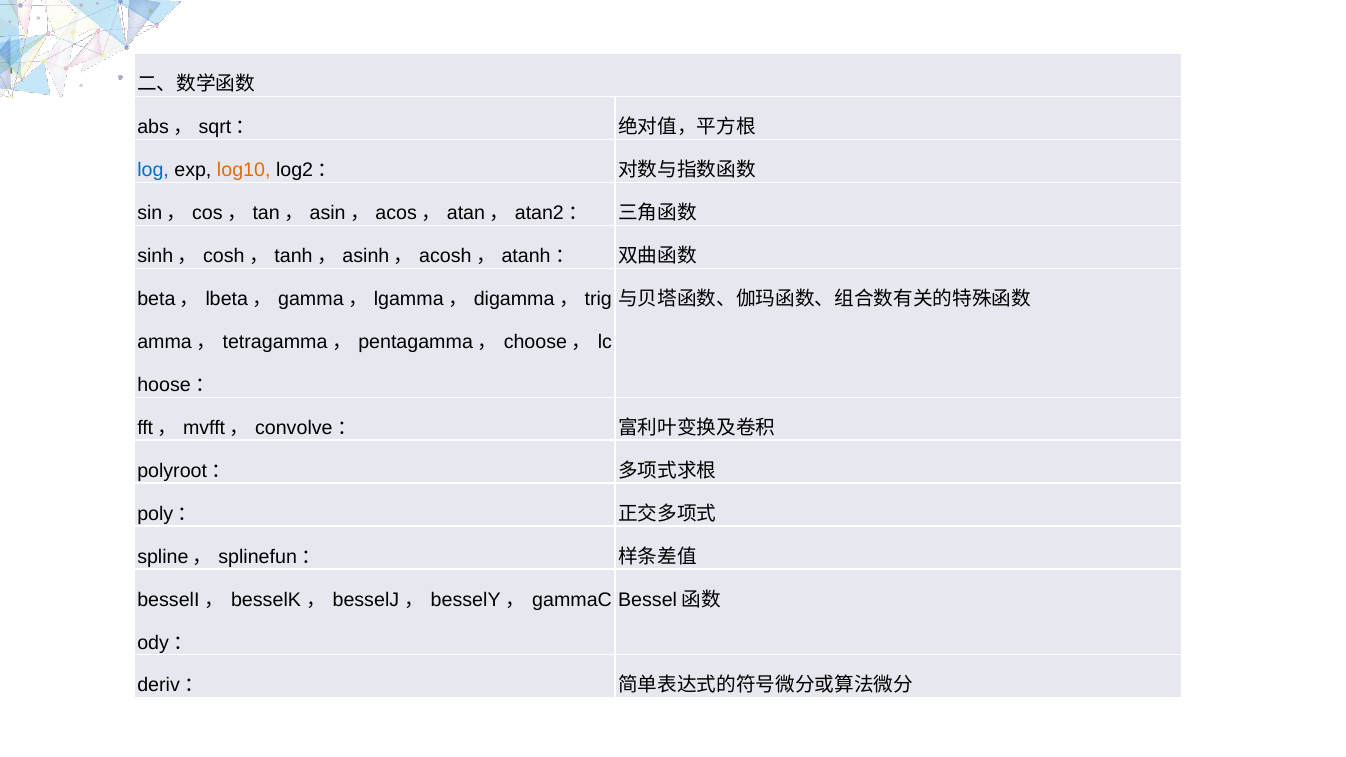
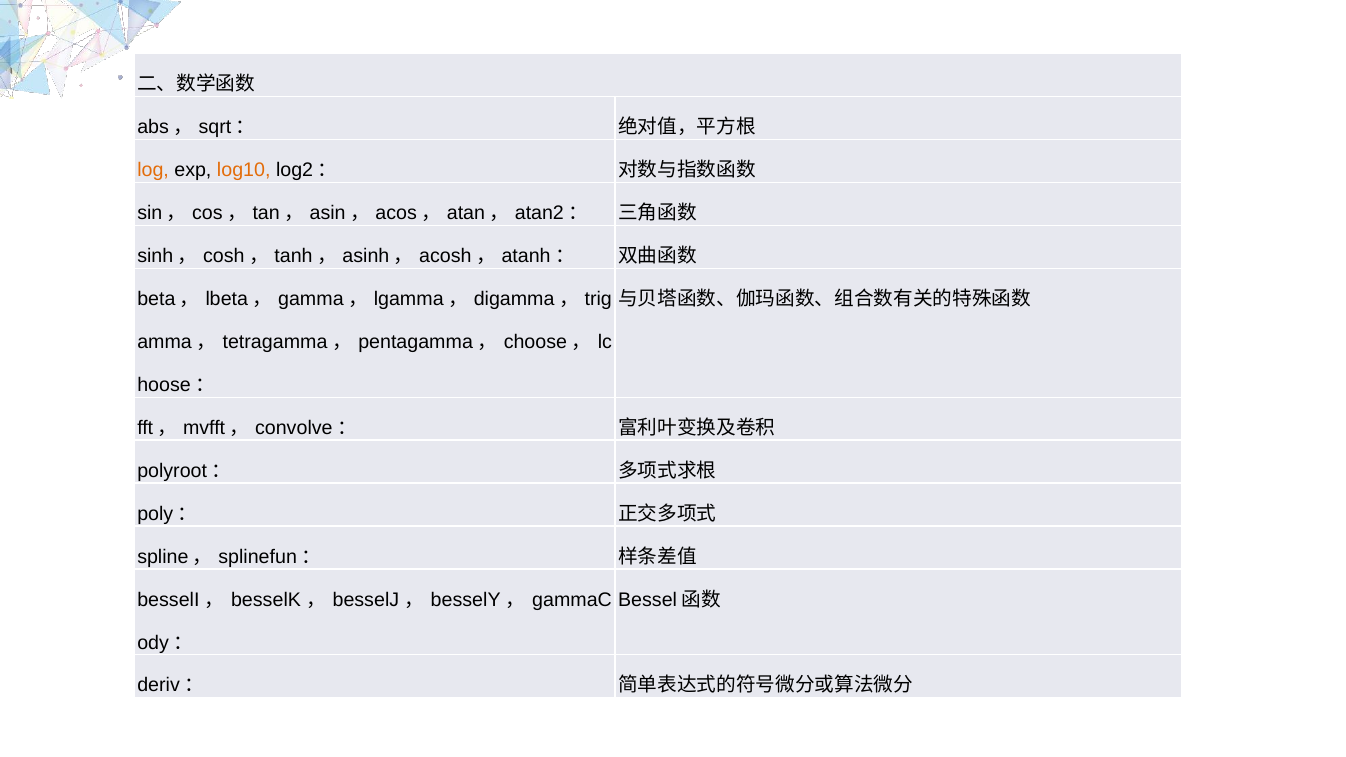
log colour: blue -> orange
